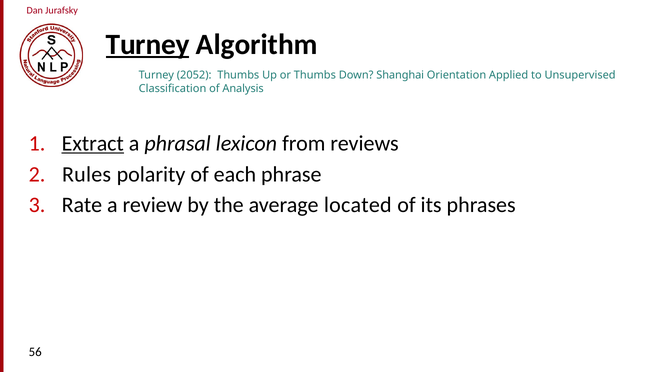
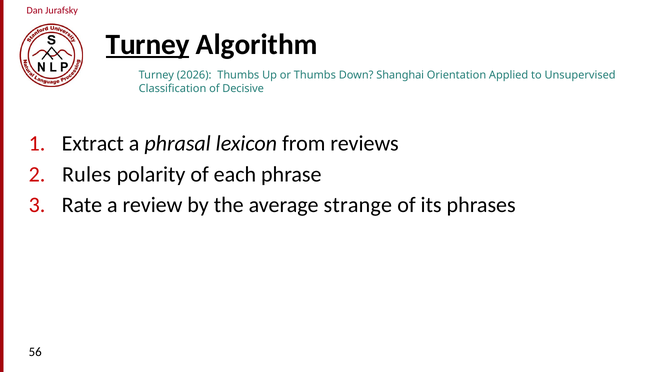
2052: 2052 -> 2026
Analysis: Analysis -> Decisive
Extract underline: present -> none
located: located -> strange
